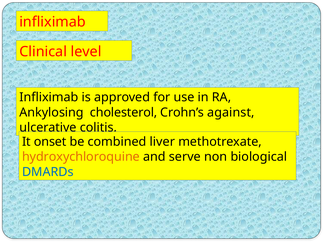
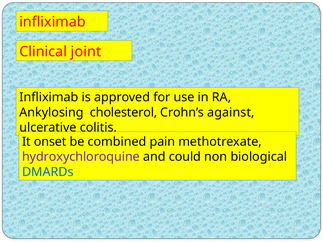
level: level -> joint
liver: liver -> pain
hydroxychloroquine colour: orange -> purple
serve: serve -> could
